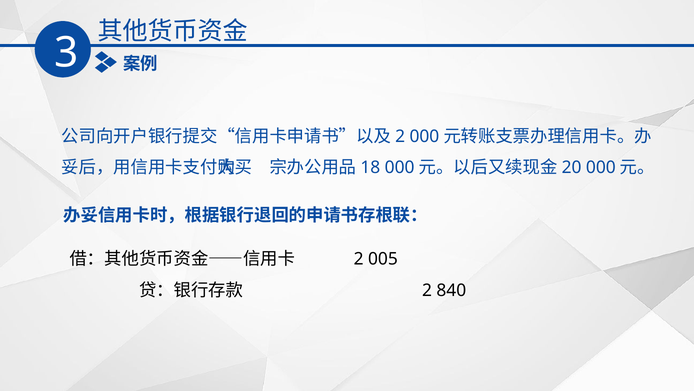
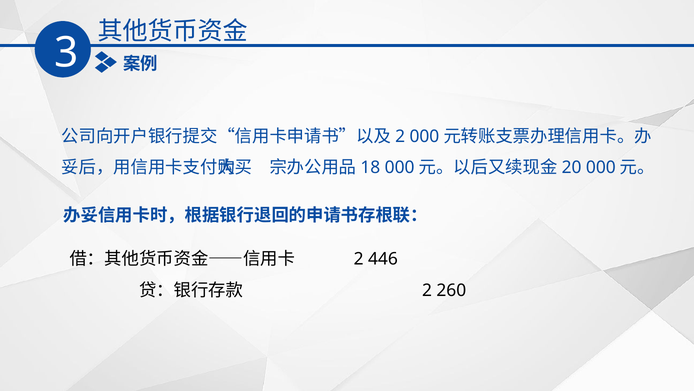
005: 005 -> 446
840: 840 -> 260
